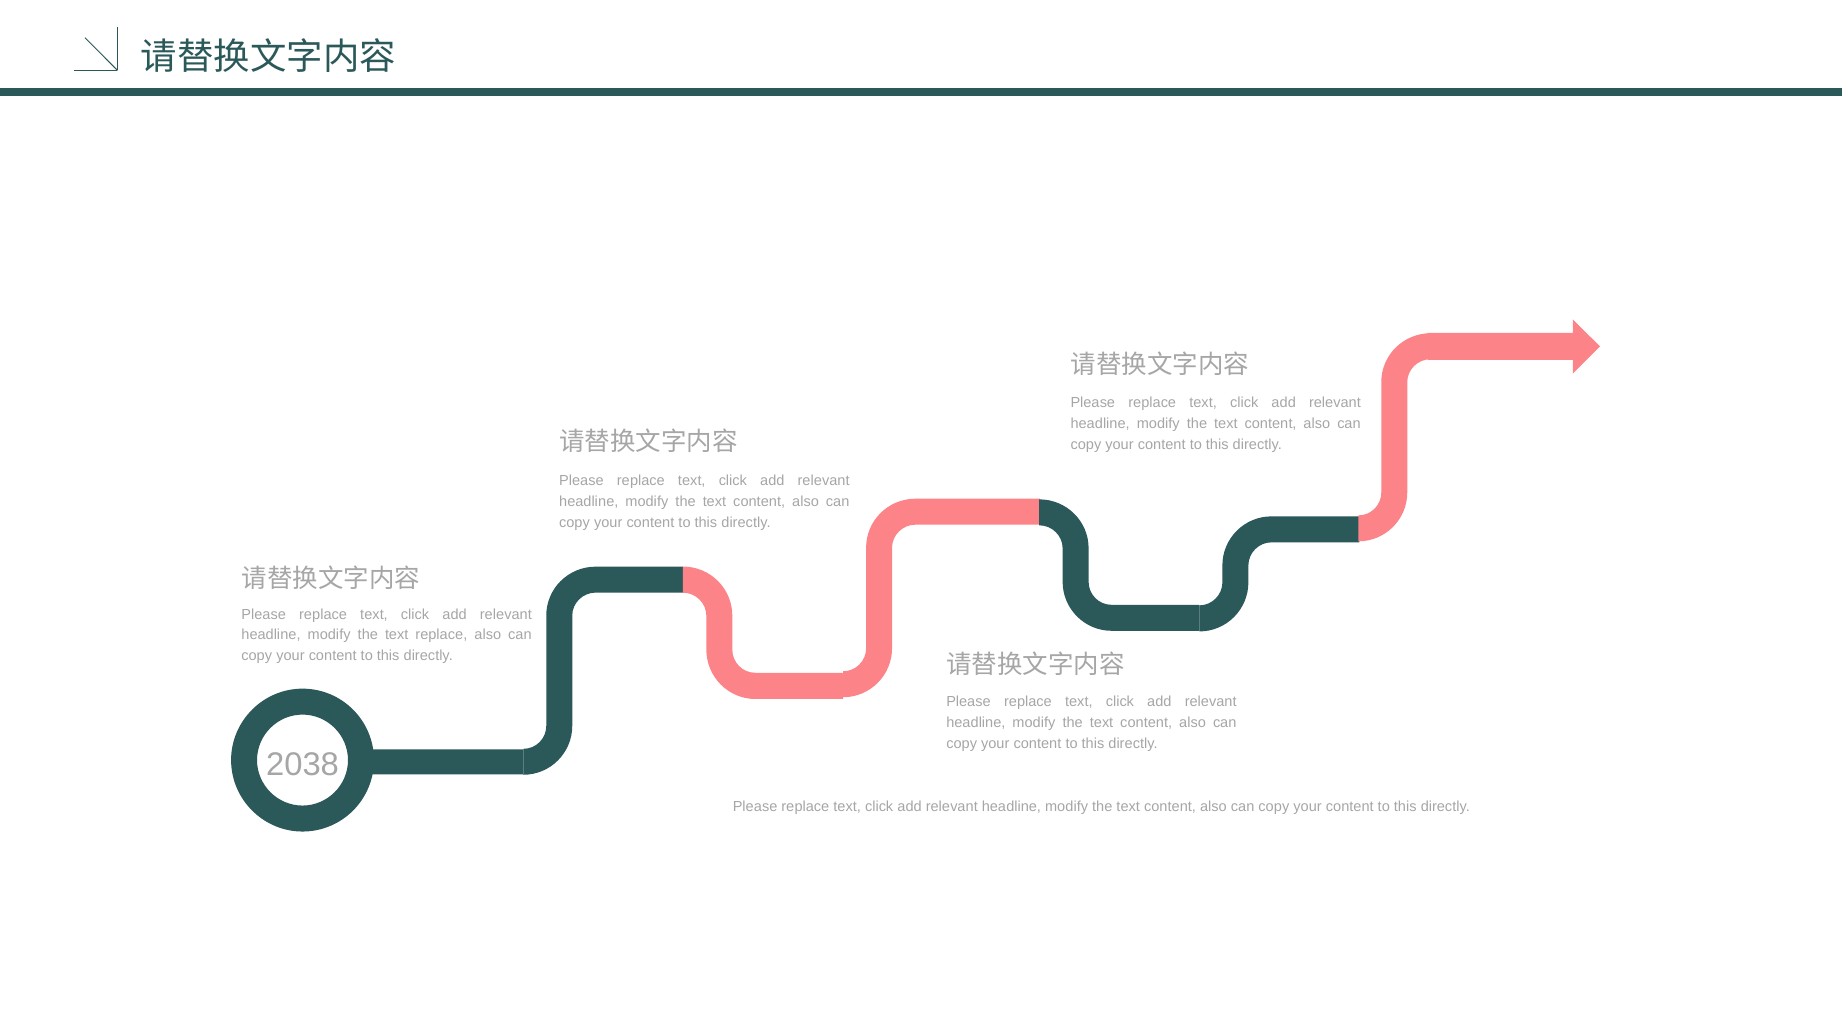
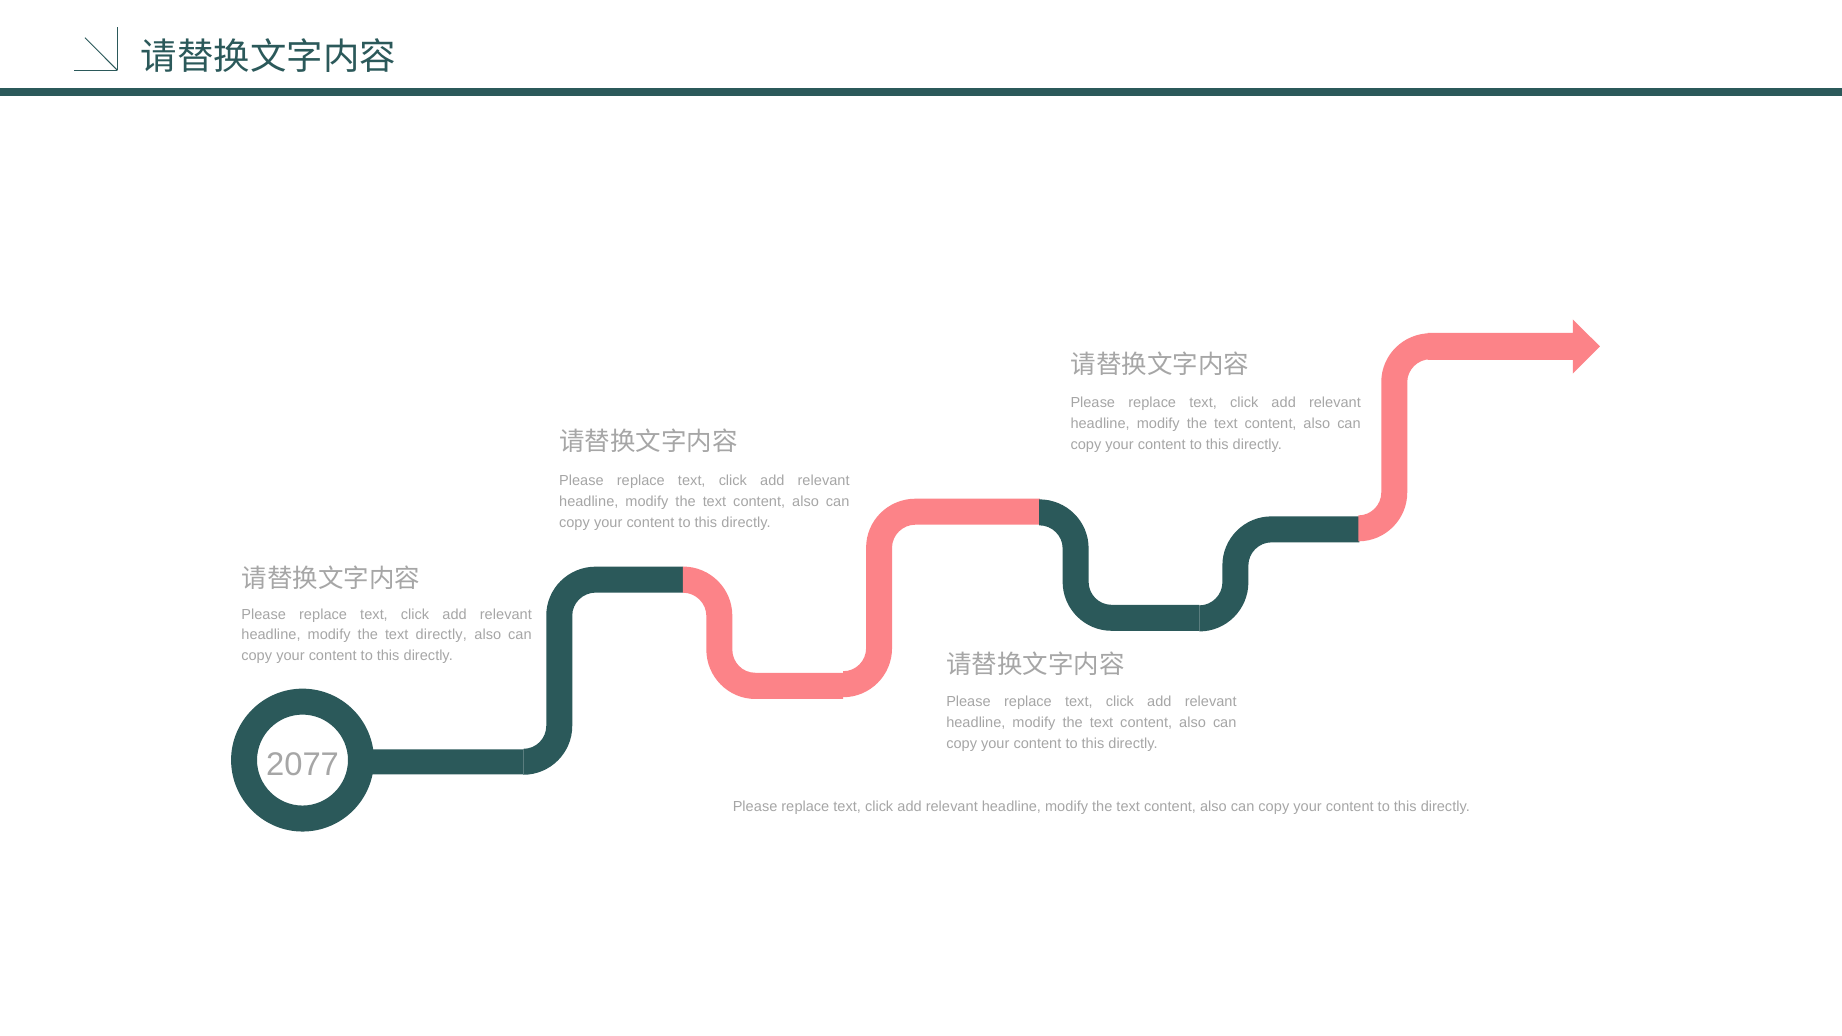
text replace: replace -> directly
2038: 2038 -> 2077
